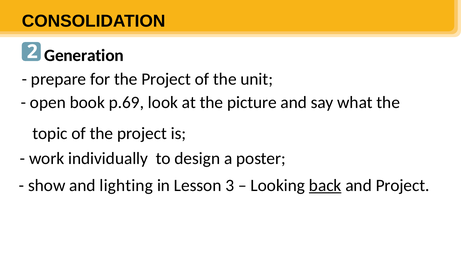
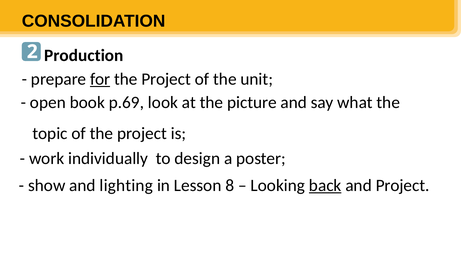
Generation: Generation -> Production
for underline: none -> present
3: 3 -> 8
